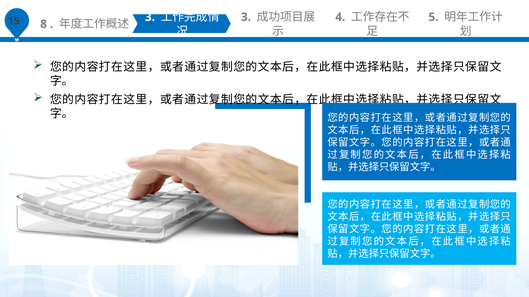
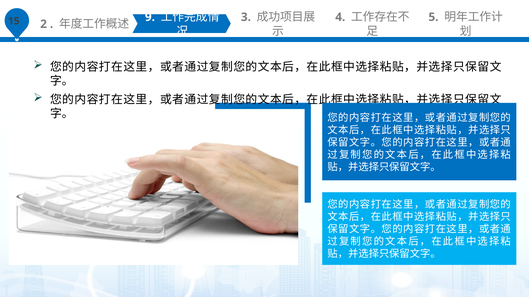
8: 8 -> 2
3 at (150, 17): 3 -> 9
